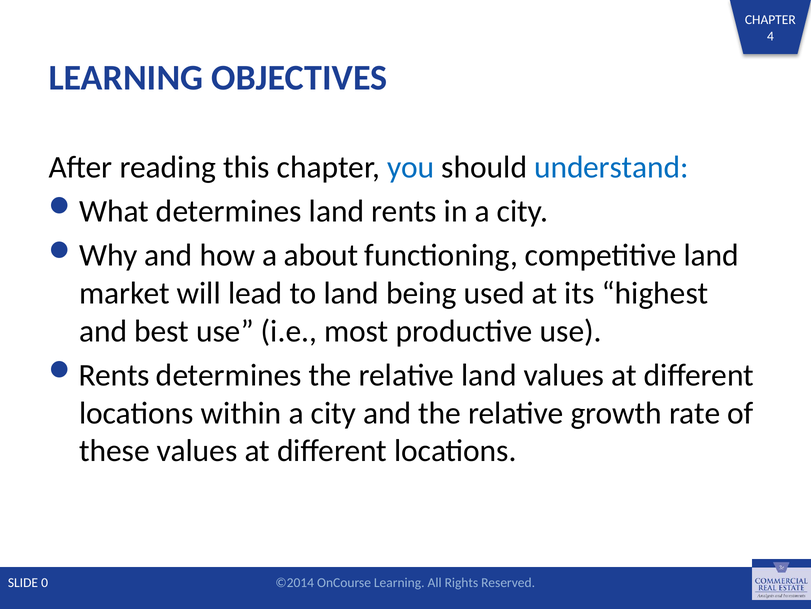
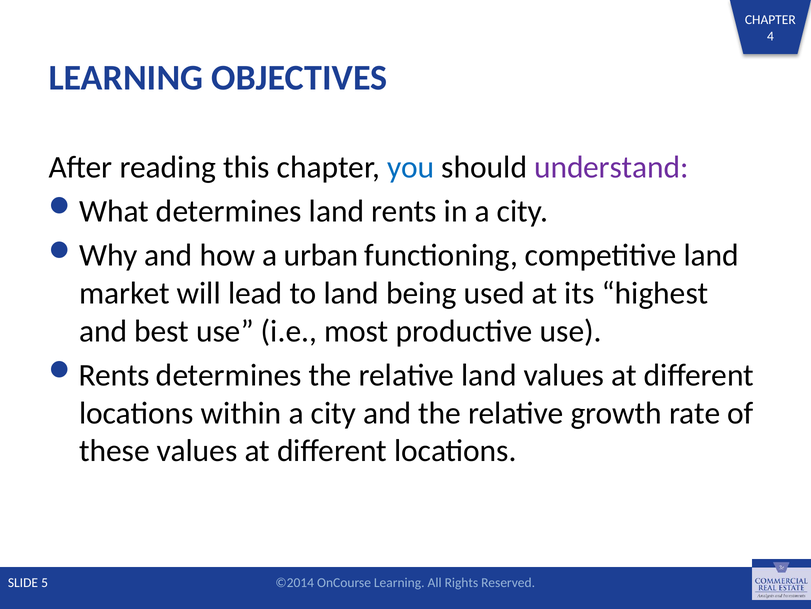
understand colour: blue -> purple
about: about -> urban
0: 0 -> 5
